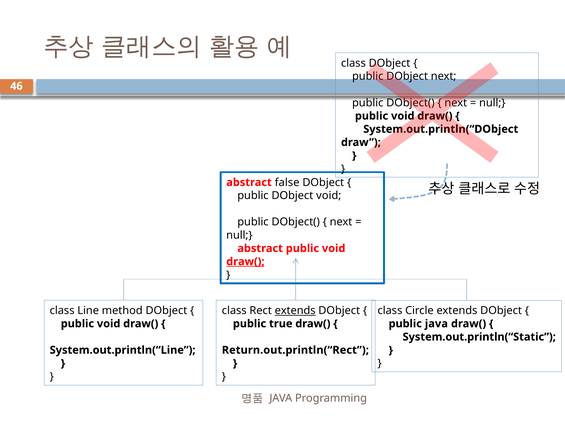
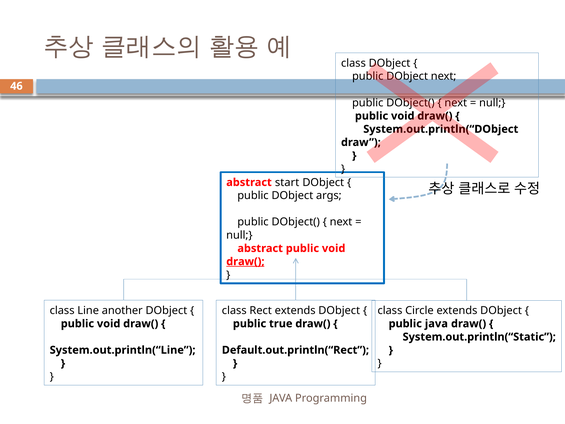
false: false -> start
DObject void: void -> args
method: method -> another
extends at (295, 310) underline: present -> none
Return.out.println(“Rect: Return.out.println(“Rect -> Default.out.println(“Rect
